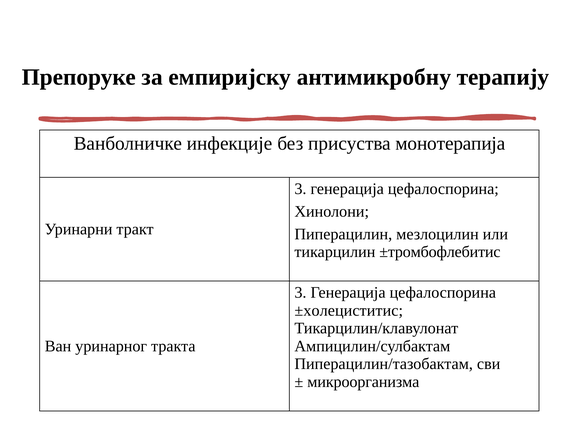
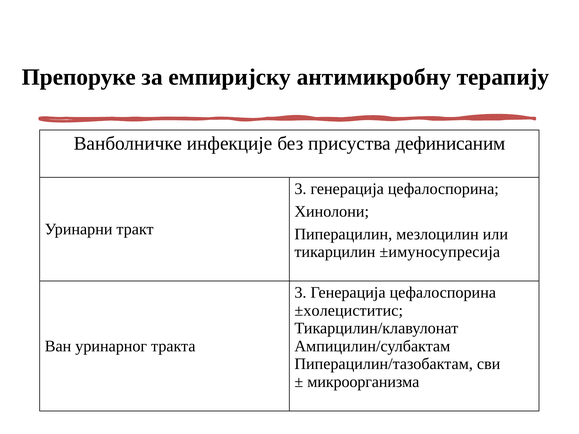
монотерапија: монотерапија -> дефинисаним
±тромбофлебитис: ±тромбофлебитис -> ±имуносупресија
